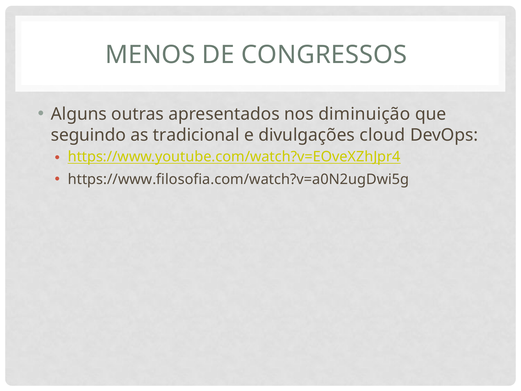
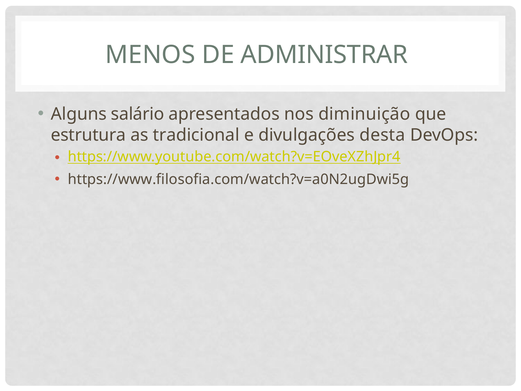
CONGRESSOS: CONGRESSOS -> ADMINISTRAR
outras: outras -> salário
seguindo: seguindo -> estrutura
cloud: cloud -> desta
